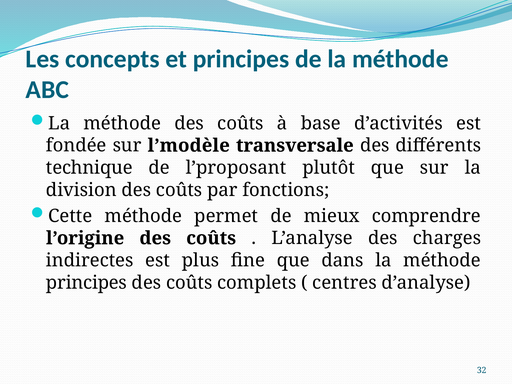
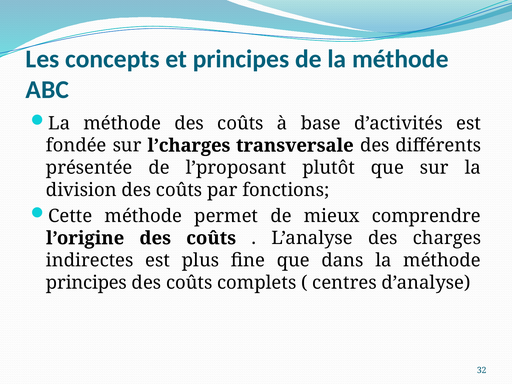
l’modèle: l’modèle -> l’charges
technique: technique -> présentée
